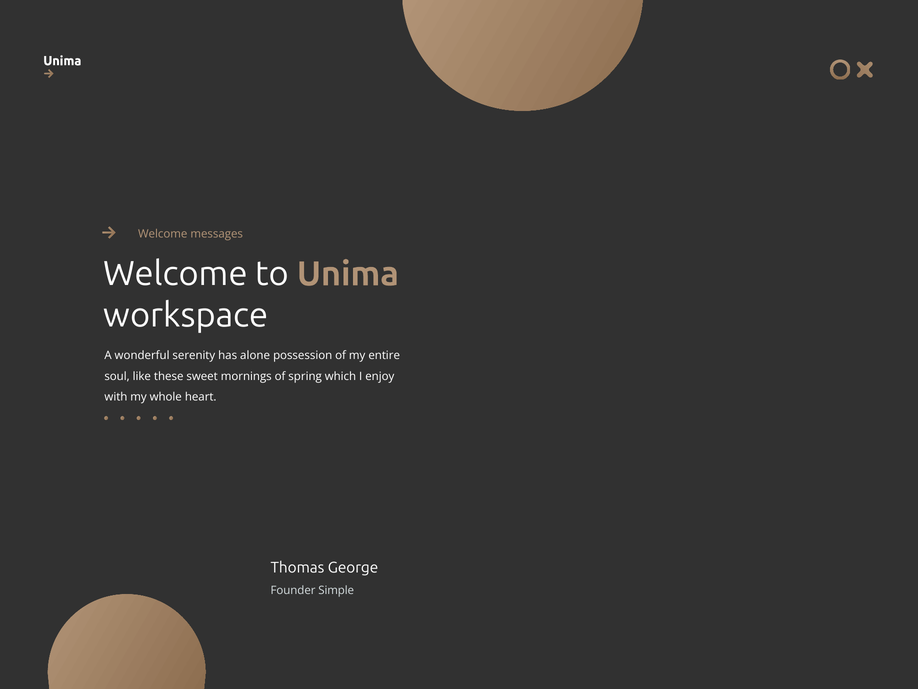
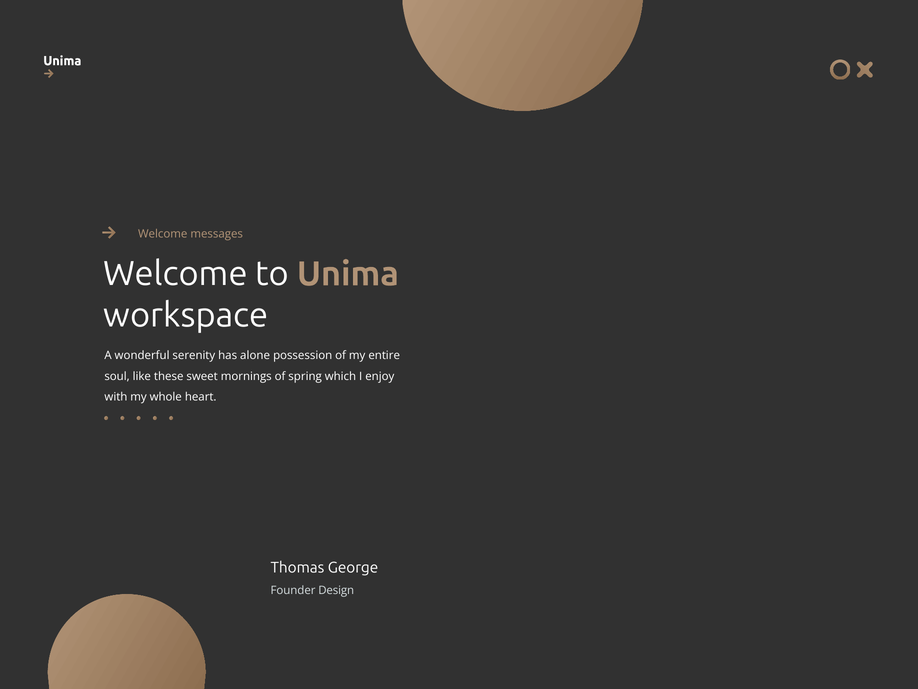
Simple: Simple -> Design
